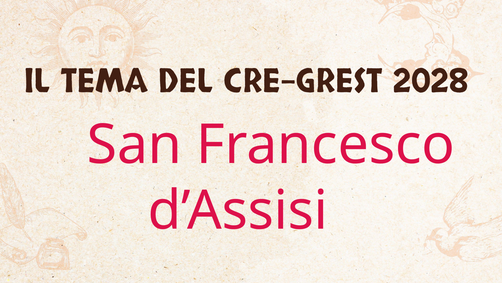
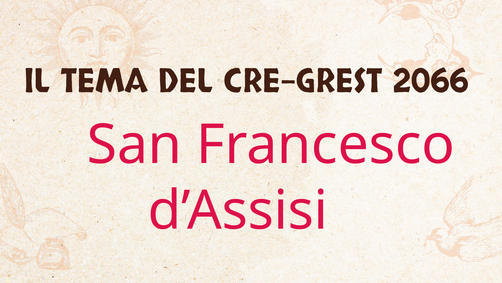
2028: 2028 -> 2066
